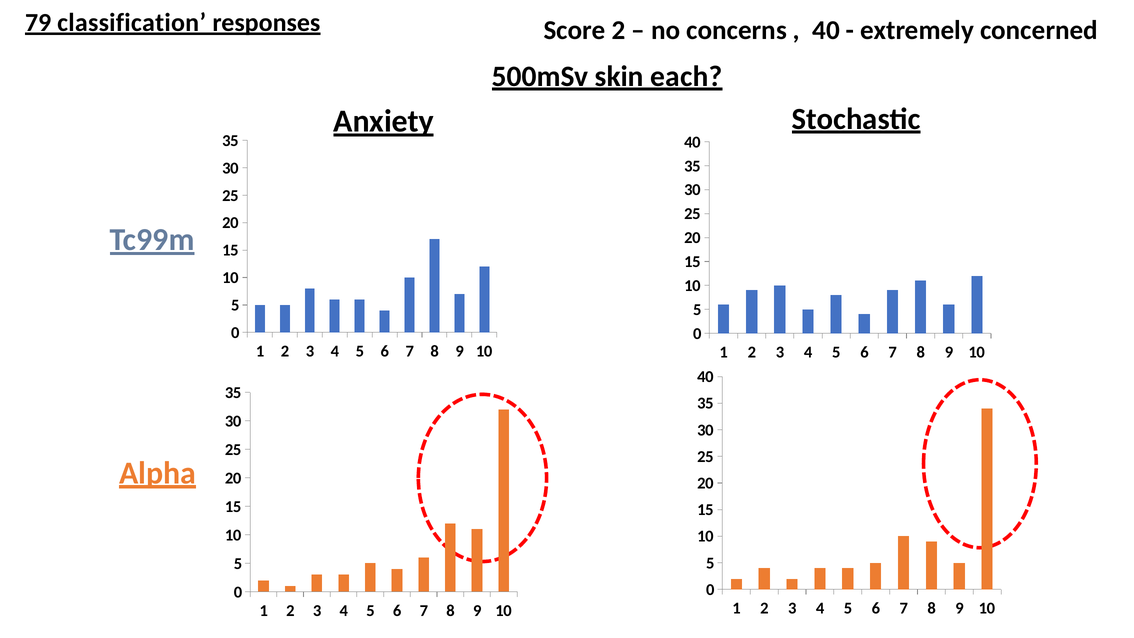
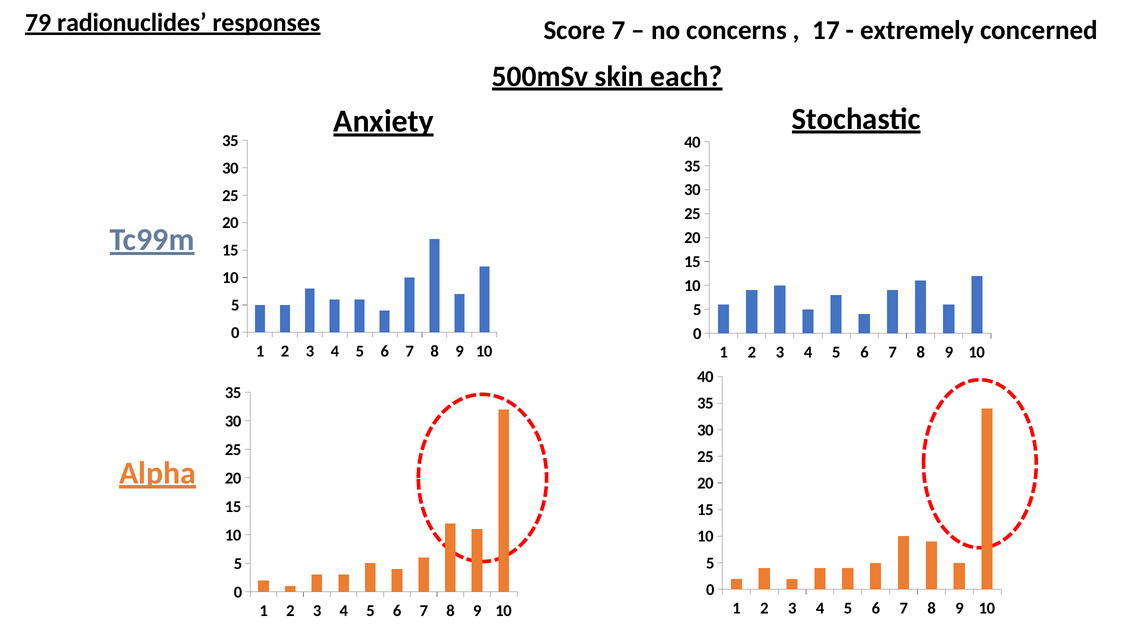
classification: classification -> radionuclides
Score 2: 2 -> 7
40 at (826, 30): 40 -> 17
